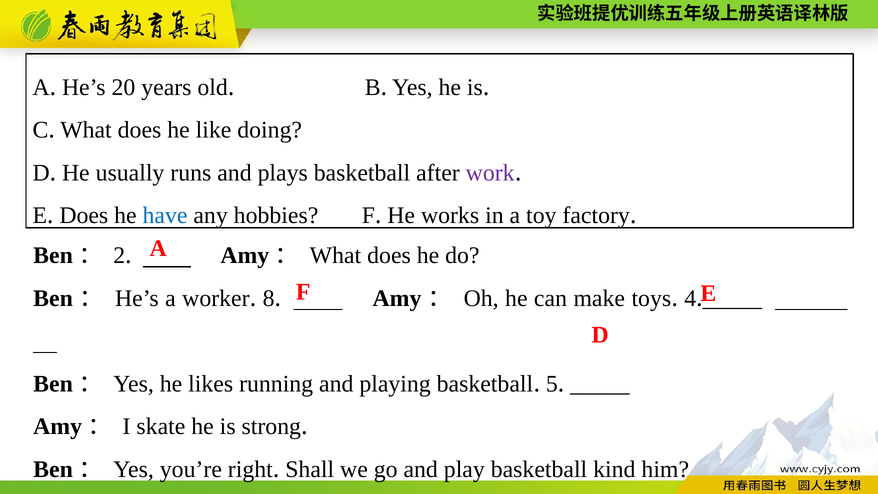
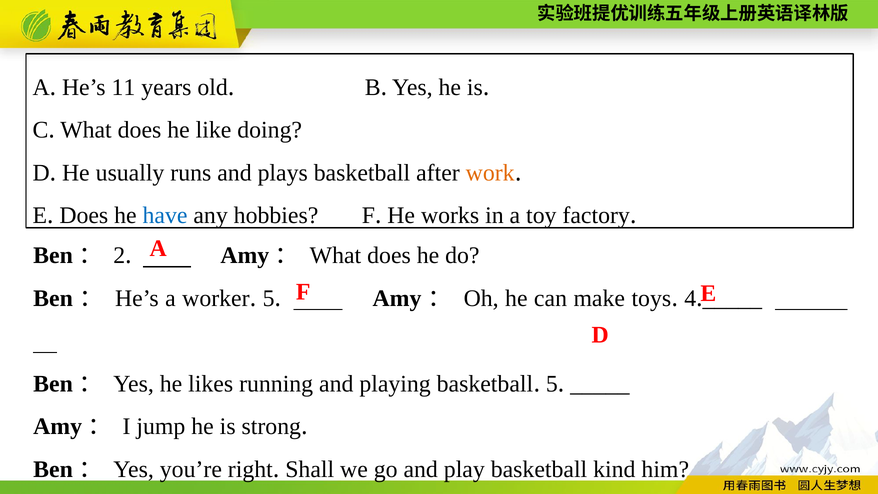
20: 20 -> 11
work colour: purple -> orange
8 at (269, 298): 8 -> 5
skate: skate -> jump
